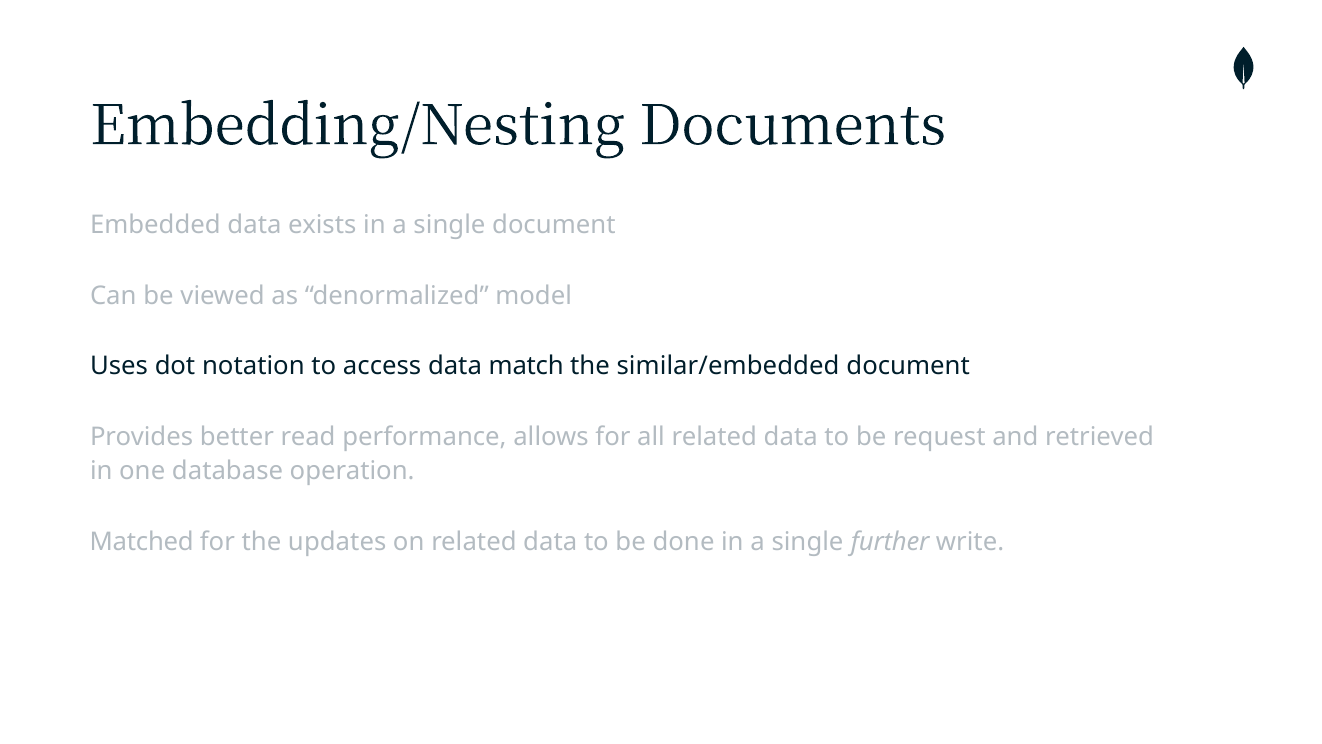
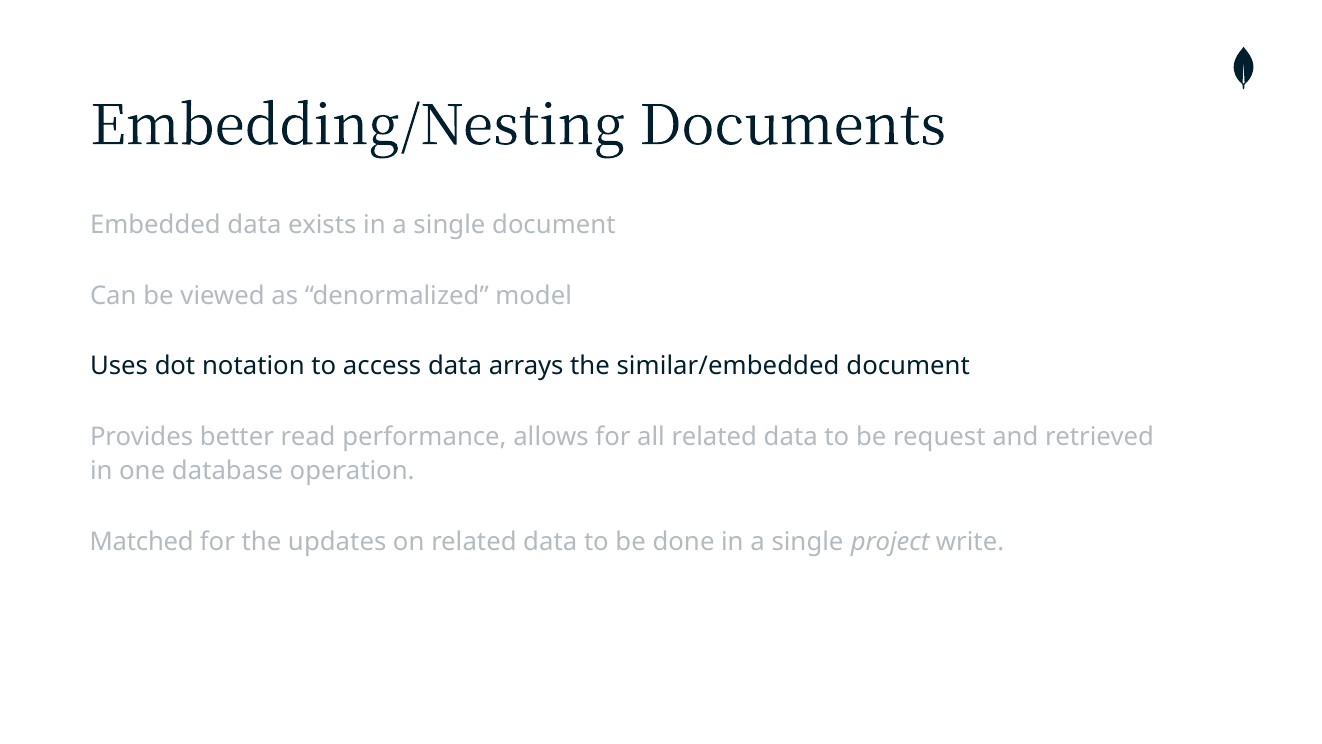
match: match -> arrays
further: further -> project
